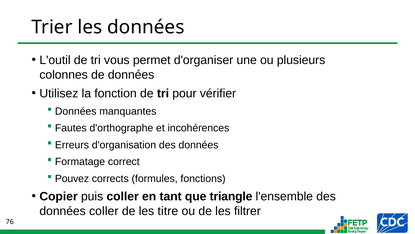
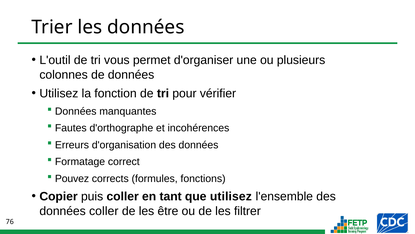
que triangle: triangle -> utilisez
titre: titre -> être
